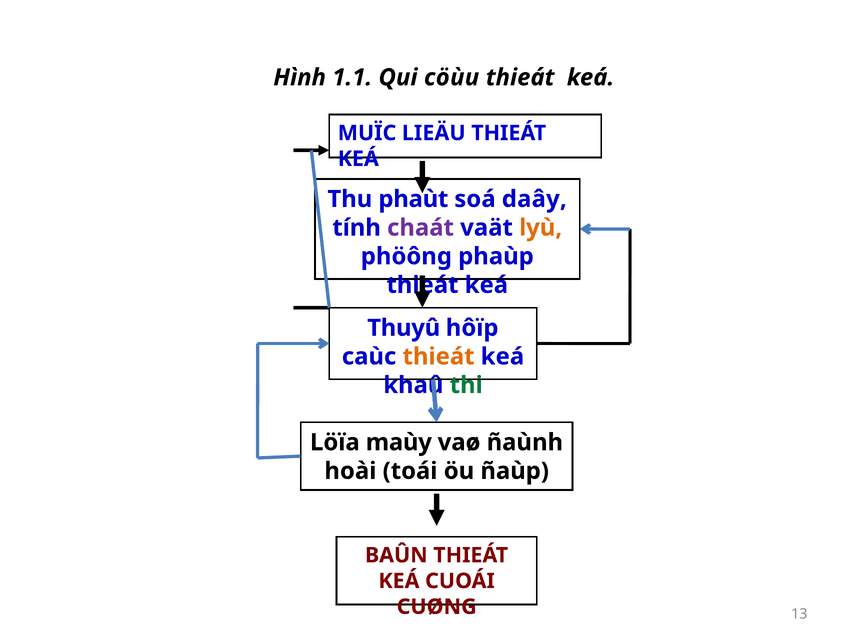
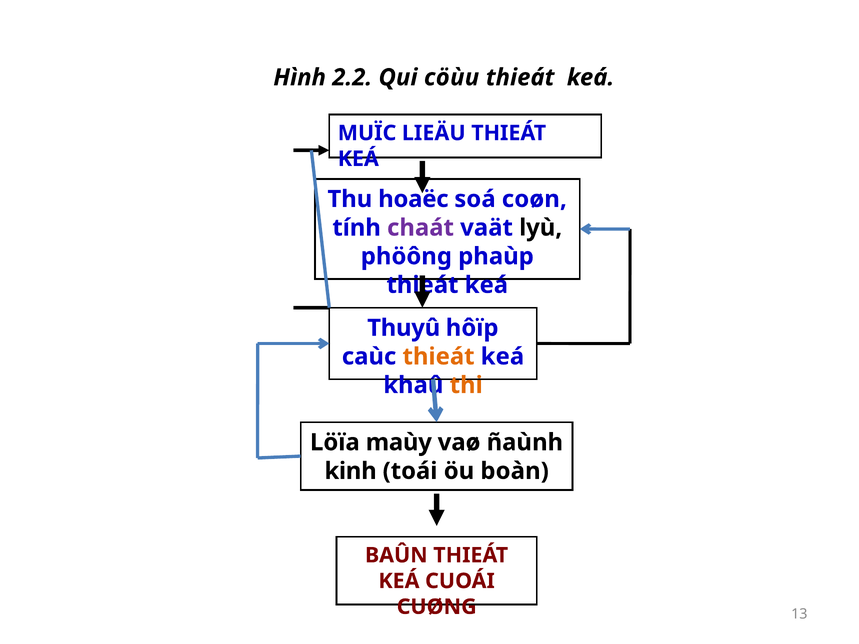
1.1: 1.1 -> 2.2
phaùt: phaùt -> hoaëc
daây: daây -> coøn
lyù colour: orange -> black
thi colour: green -> orange
hoài: hoài -> kinh
ñaùp: ñaùp -> boàn
